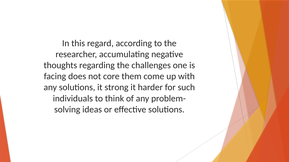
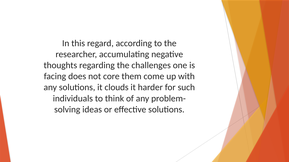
strong: strong -> clouds
